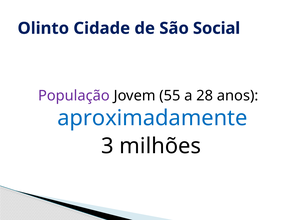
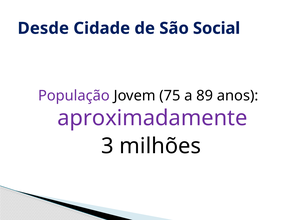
Olinto: Olinto -> Desde
55: 55 -> 75
28: 28 -> 89
aproximadamente colour: blue -> purple
